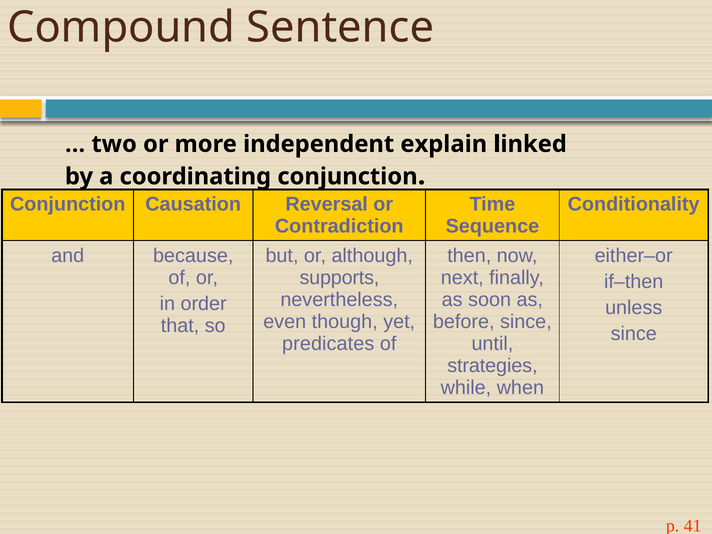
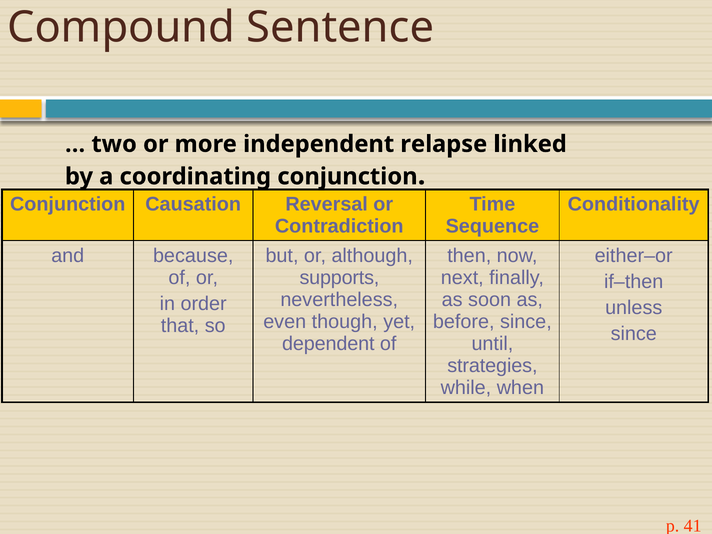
explain: explain -> relapse
predicates: predicates -> dependent
